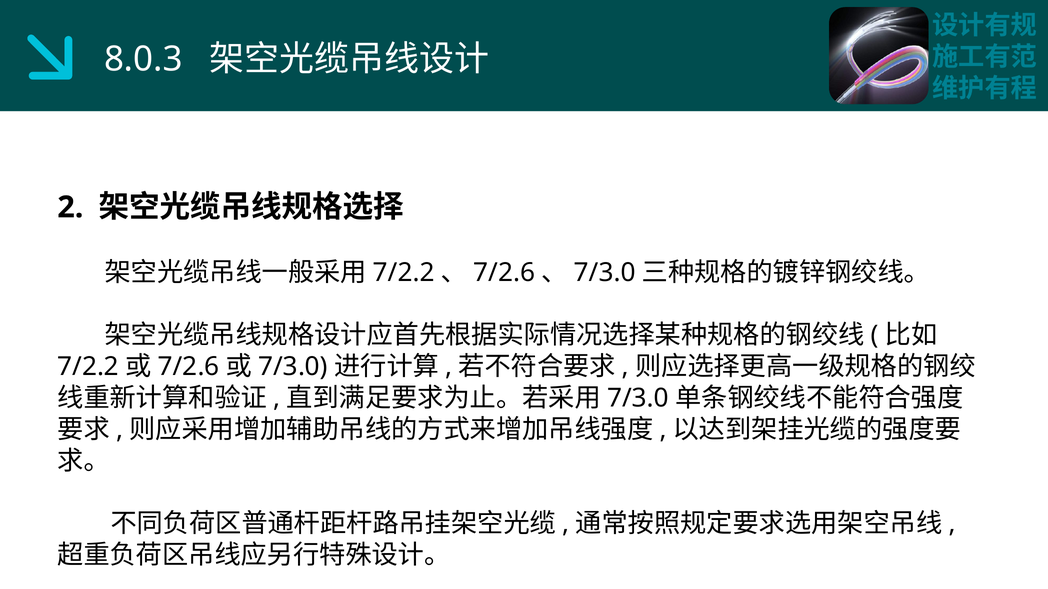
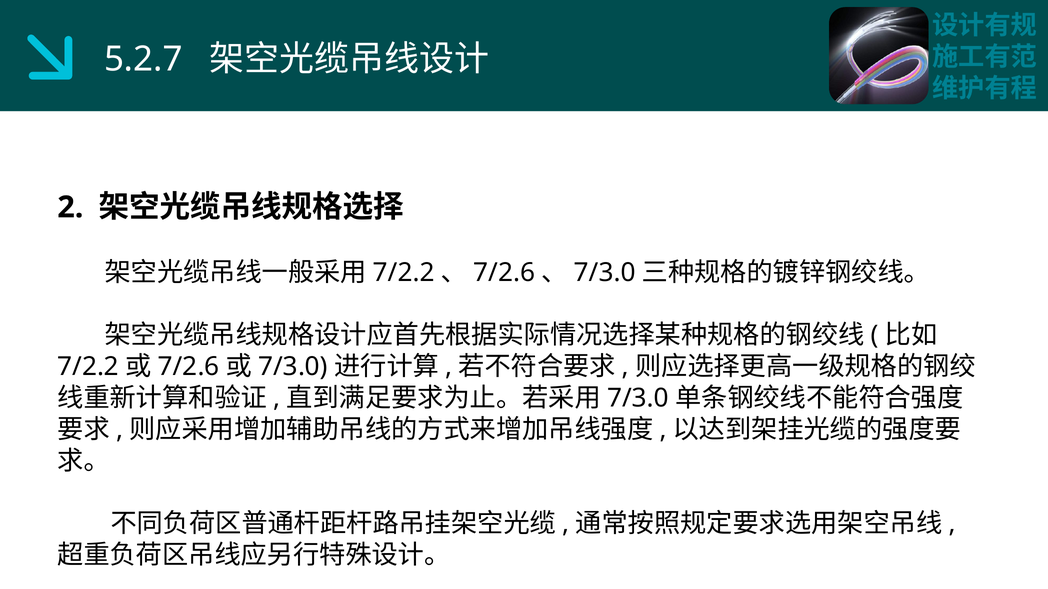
8.0.3: 8.0.3 -> 5.2.7
